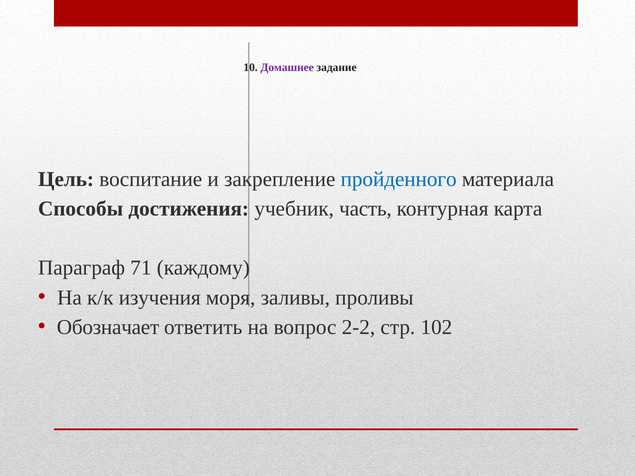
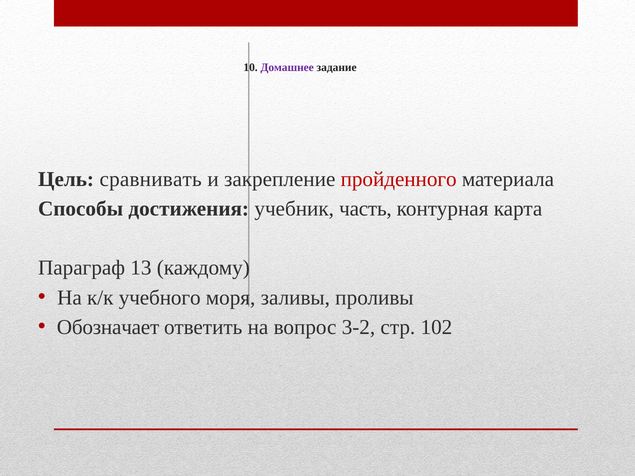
воспитание: воспитание -> сравнивать
пройденного colour: blue -> red
71: 71 -> 13
изучения: изучения -> учебного
2-2: 2-2 -> 3-2
